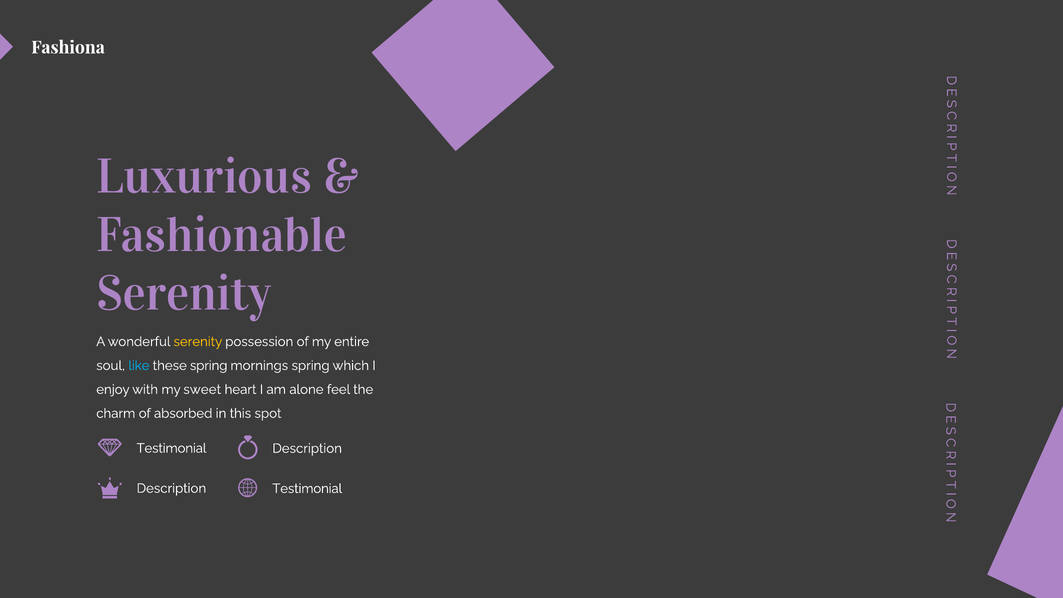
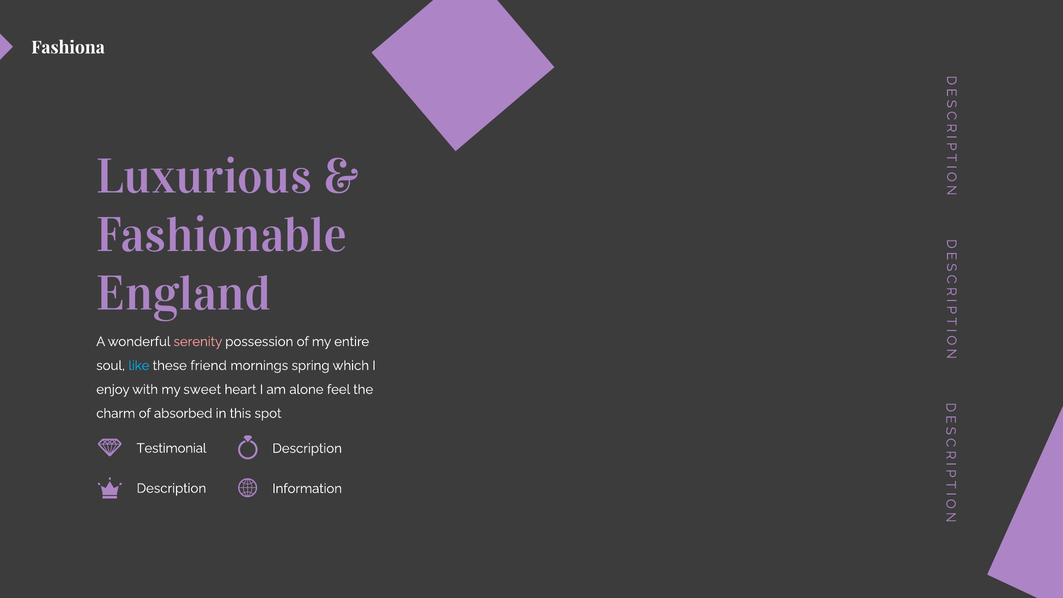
Serenity at (184, 293): Serenity -> England
serenity at (198, 342) colour: yellow -> pink
these spring: spring -> friend
Description Testimonial: Testimonial -> Information
